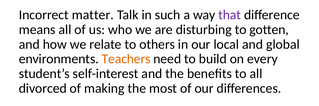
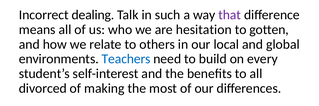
matter: matter -> dealing
disturbing: disturbing -> hesitation
Teachers colour: orange -> blue
